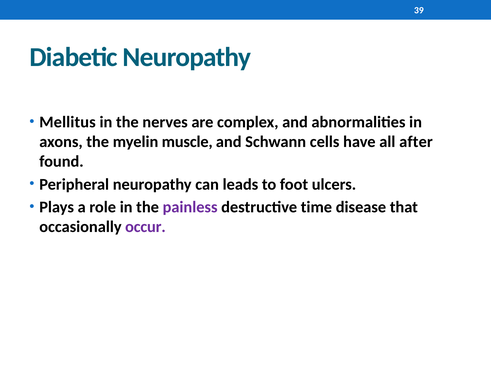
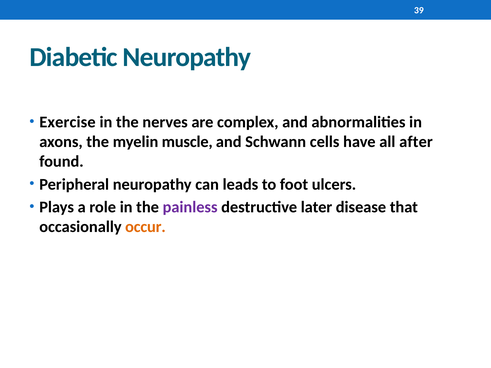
Mellitus: Mellitus -> Exercise
time: time -> later
occur colour: purple -> orange
